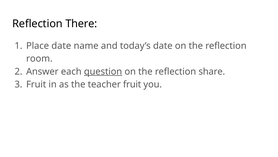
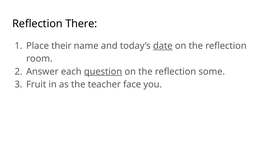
Place date: date -> their
date at (163, 46) underline: none -> present
share: share -> some
teacher fruit: fruit -> face
